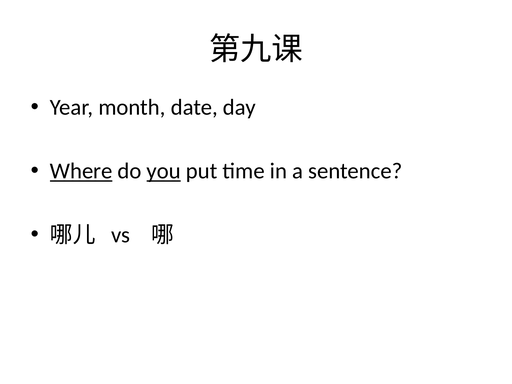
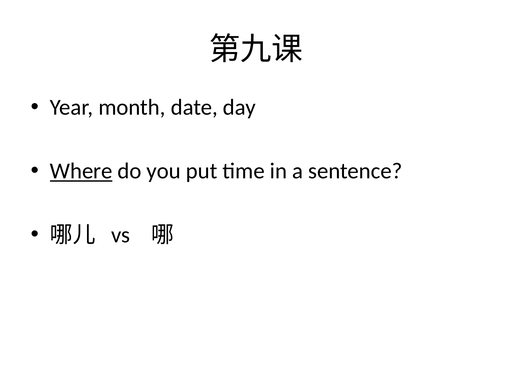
you underline: present -> none
